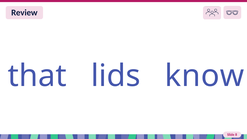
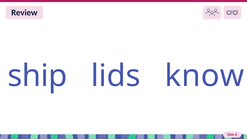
that: that -> ship
